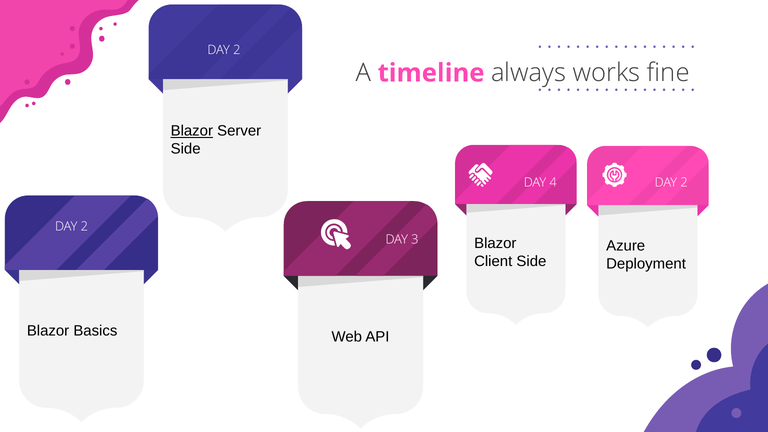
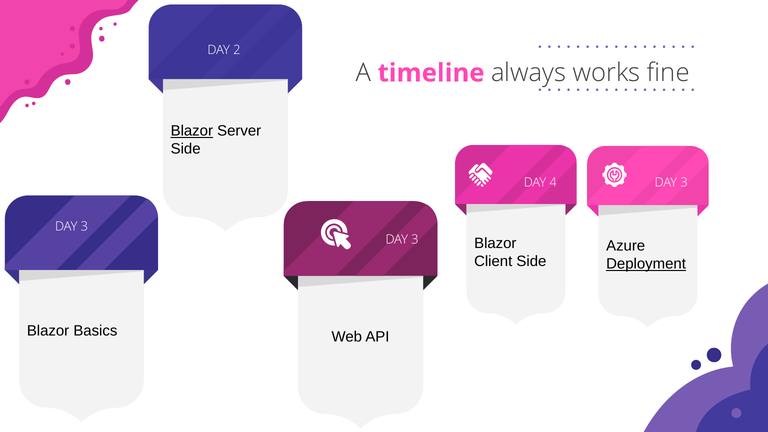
2 at (684, 183): 2 -> 3
2 at (84, 227): 2 -> 3
Deployment underline: none -> present
